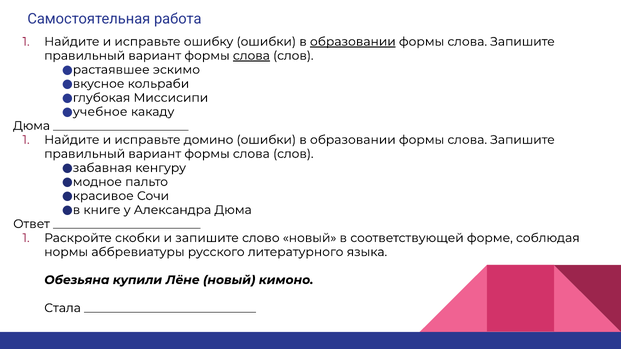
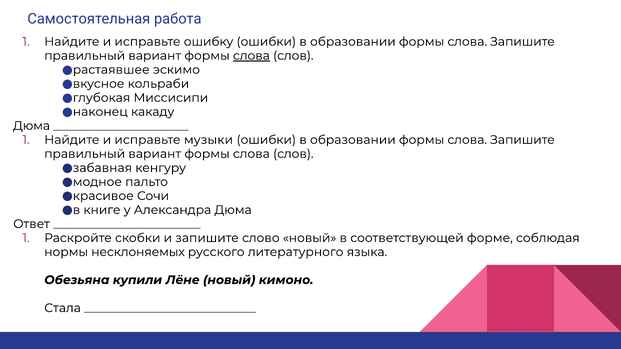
образовании at (353, 42) underline: present -> none
учебное: учебное -> наконец
домино: домино -> музыки
аббревиатуры: аббревиатуры -> несклоняемых
